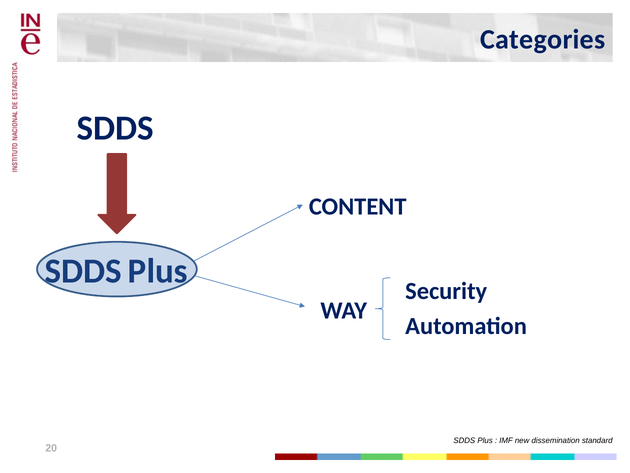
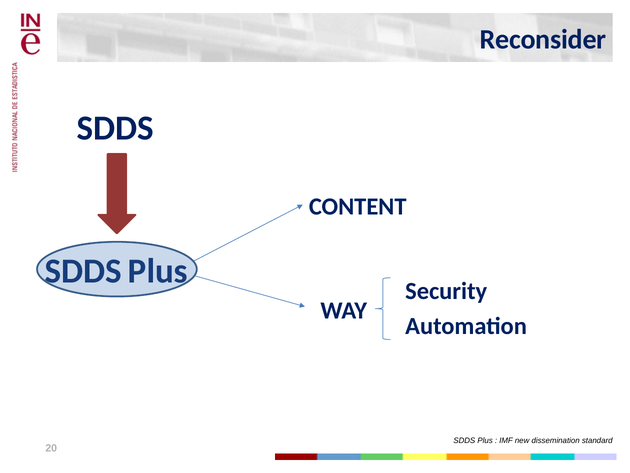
Categories: Categories -> Reconsider
